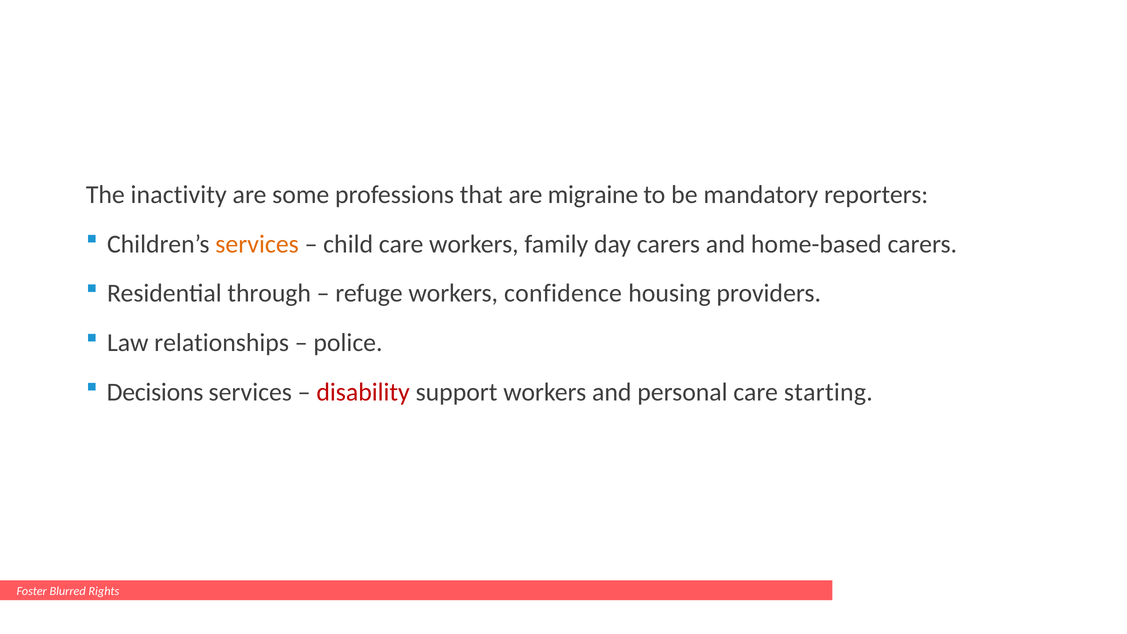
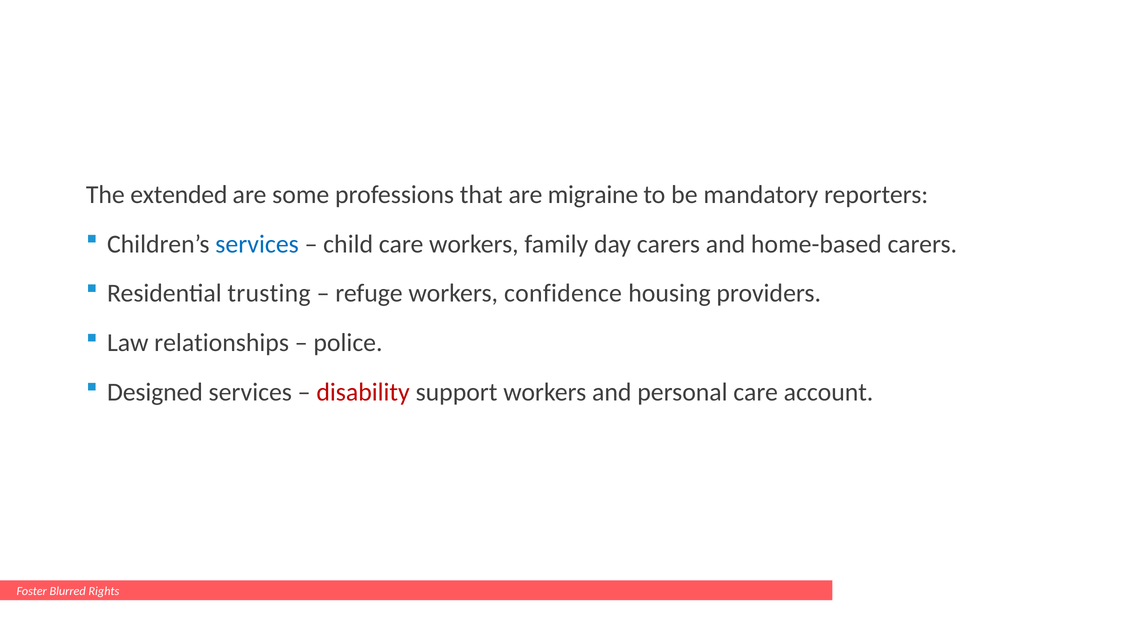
inactivity: inactivity -> extended
services at (257, 244) colour: orange -> blue
through: through -> trusting
Decisions: Decisions -> Designed
starting: starting -> account
